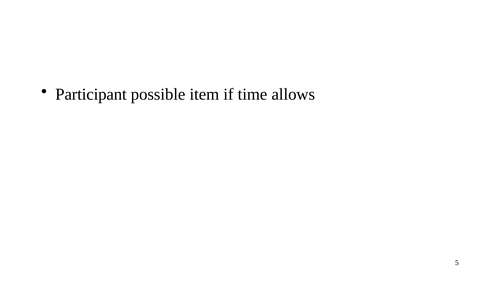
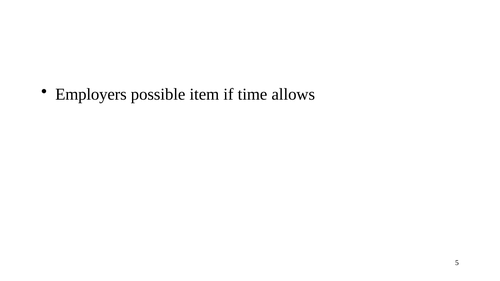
Participant: Participant -> Employers
